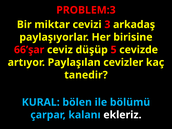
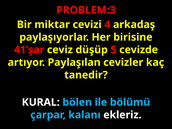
3: 3 -> 4
66’şar: 66’şar -> 41’şar
KURAL colour: light blue -> white
